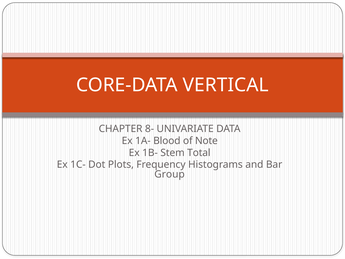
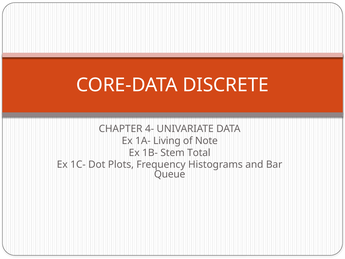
VERTICAL: VERTICAL -> DISCRETE
8-: 8- -> 4-
Blood: Blood -> Living
Group: Group -> Queue
